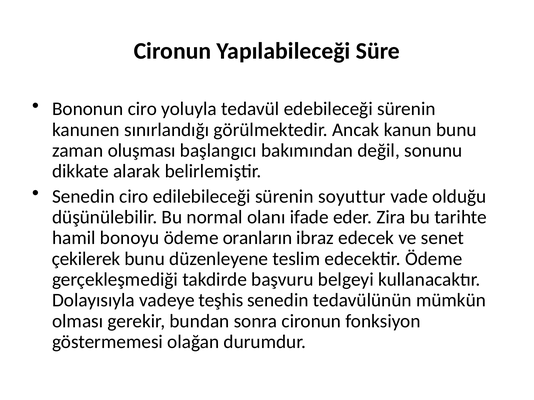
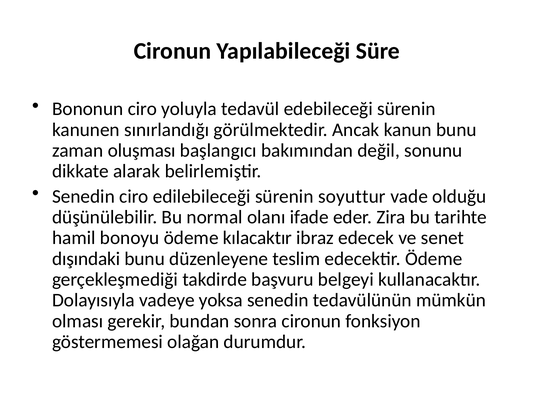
oranların: oranların -> kılacaktır
çekilerek: çekilerek -> dışındaki
teşhis: teşhis -> yoksa
